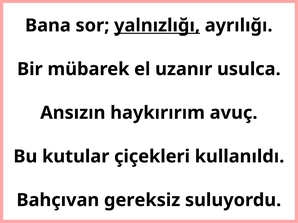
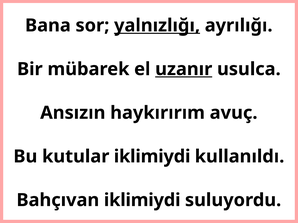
uzanır underline: none -> present
kutular çiçekleri: çiçekleri -> iklimiydi
Bahçıvan gereksiz: gereksiz -> iklimiydi
